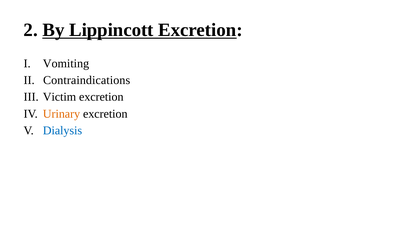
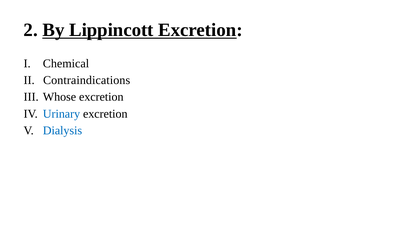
Vomiting: Vomiting -> Chemical
Victim: Victim -> Whose
Urinary colour: orange -> blue
